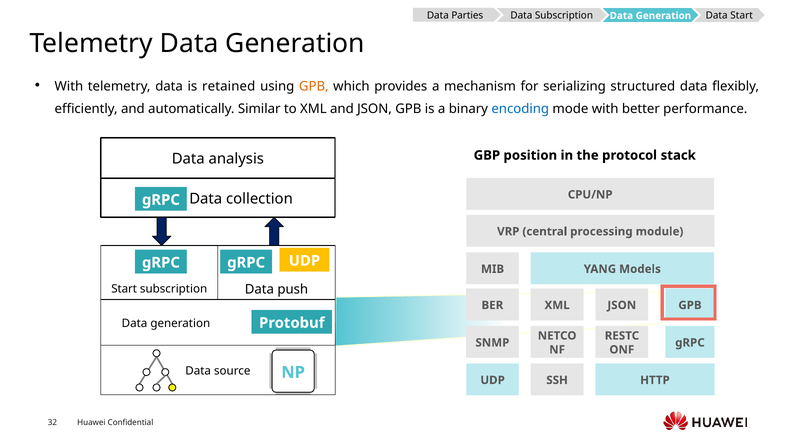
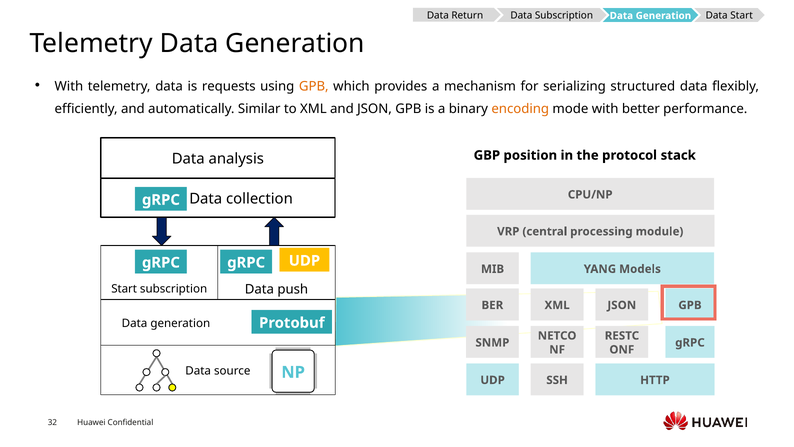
Parties: Parties -> Return
retained: retained -> requests
encoding colour: blue -> orange
